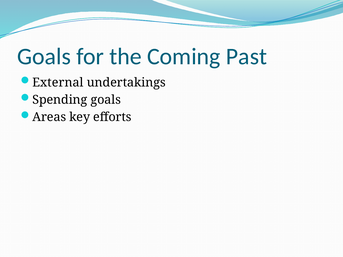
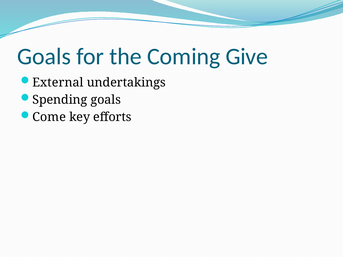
Past: Past -> Give
Areas: Areas -> Come
